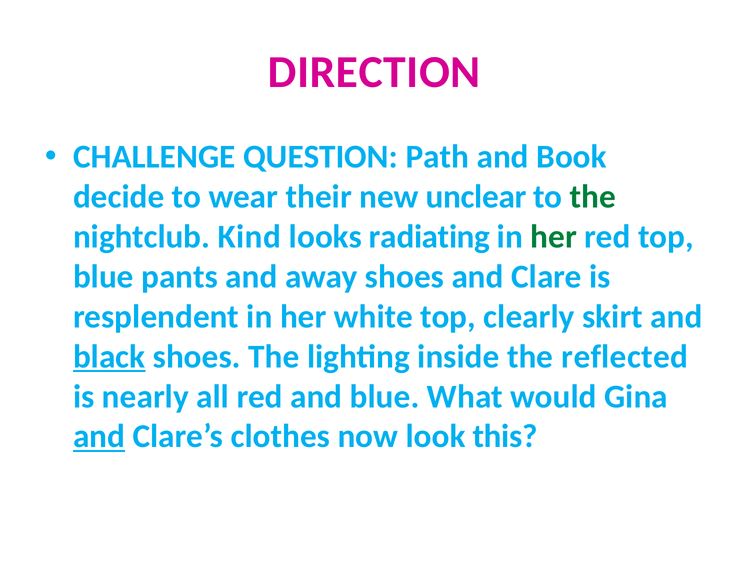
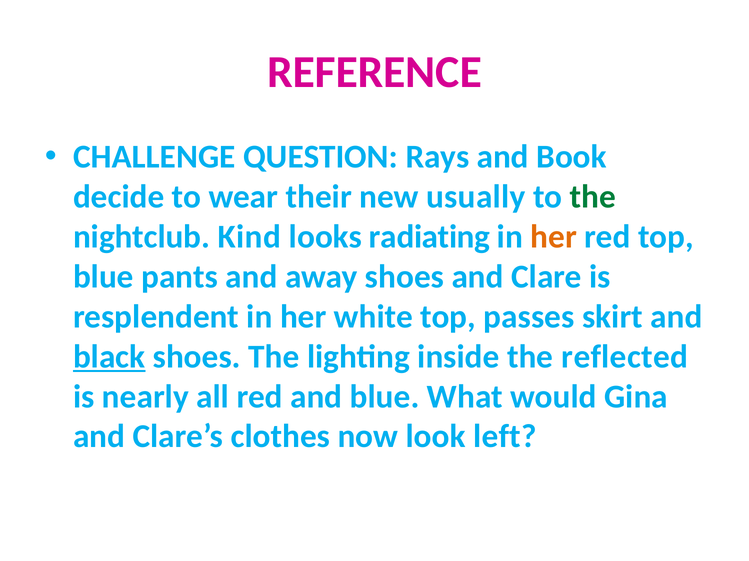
DIRECTION: DIRECTION -> REFERENCE
Path: Path -> Rays
unclear: unclear -> usually
her at (554, 237) colour: green -> orange
clearly: clearly -> passes
and at (99, 437) underline: present -> none
this: this -> left
